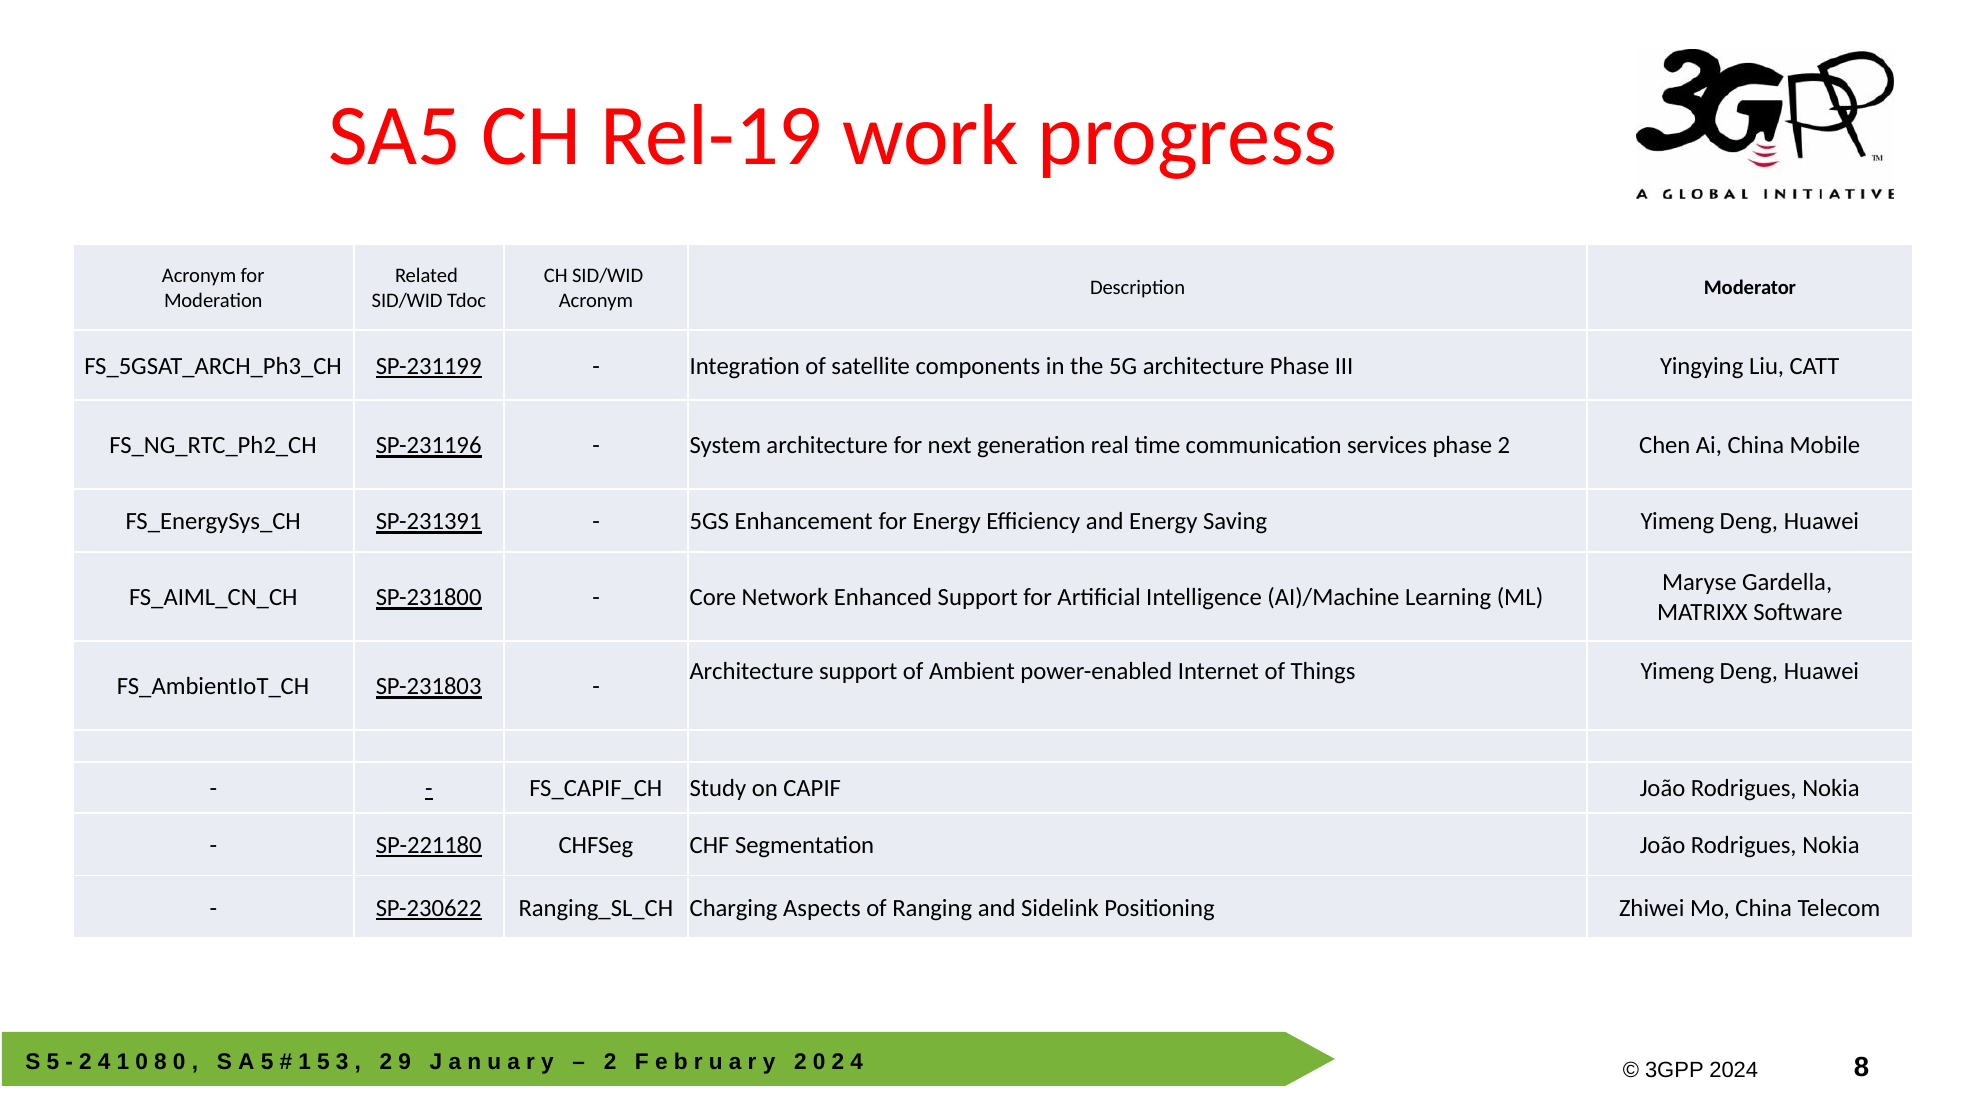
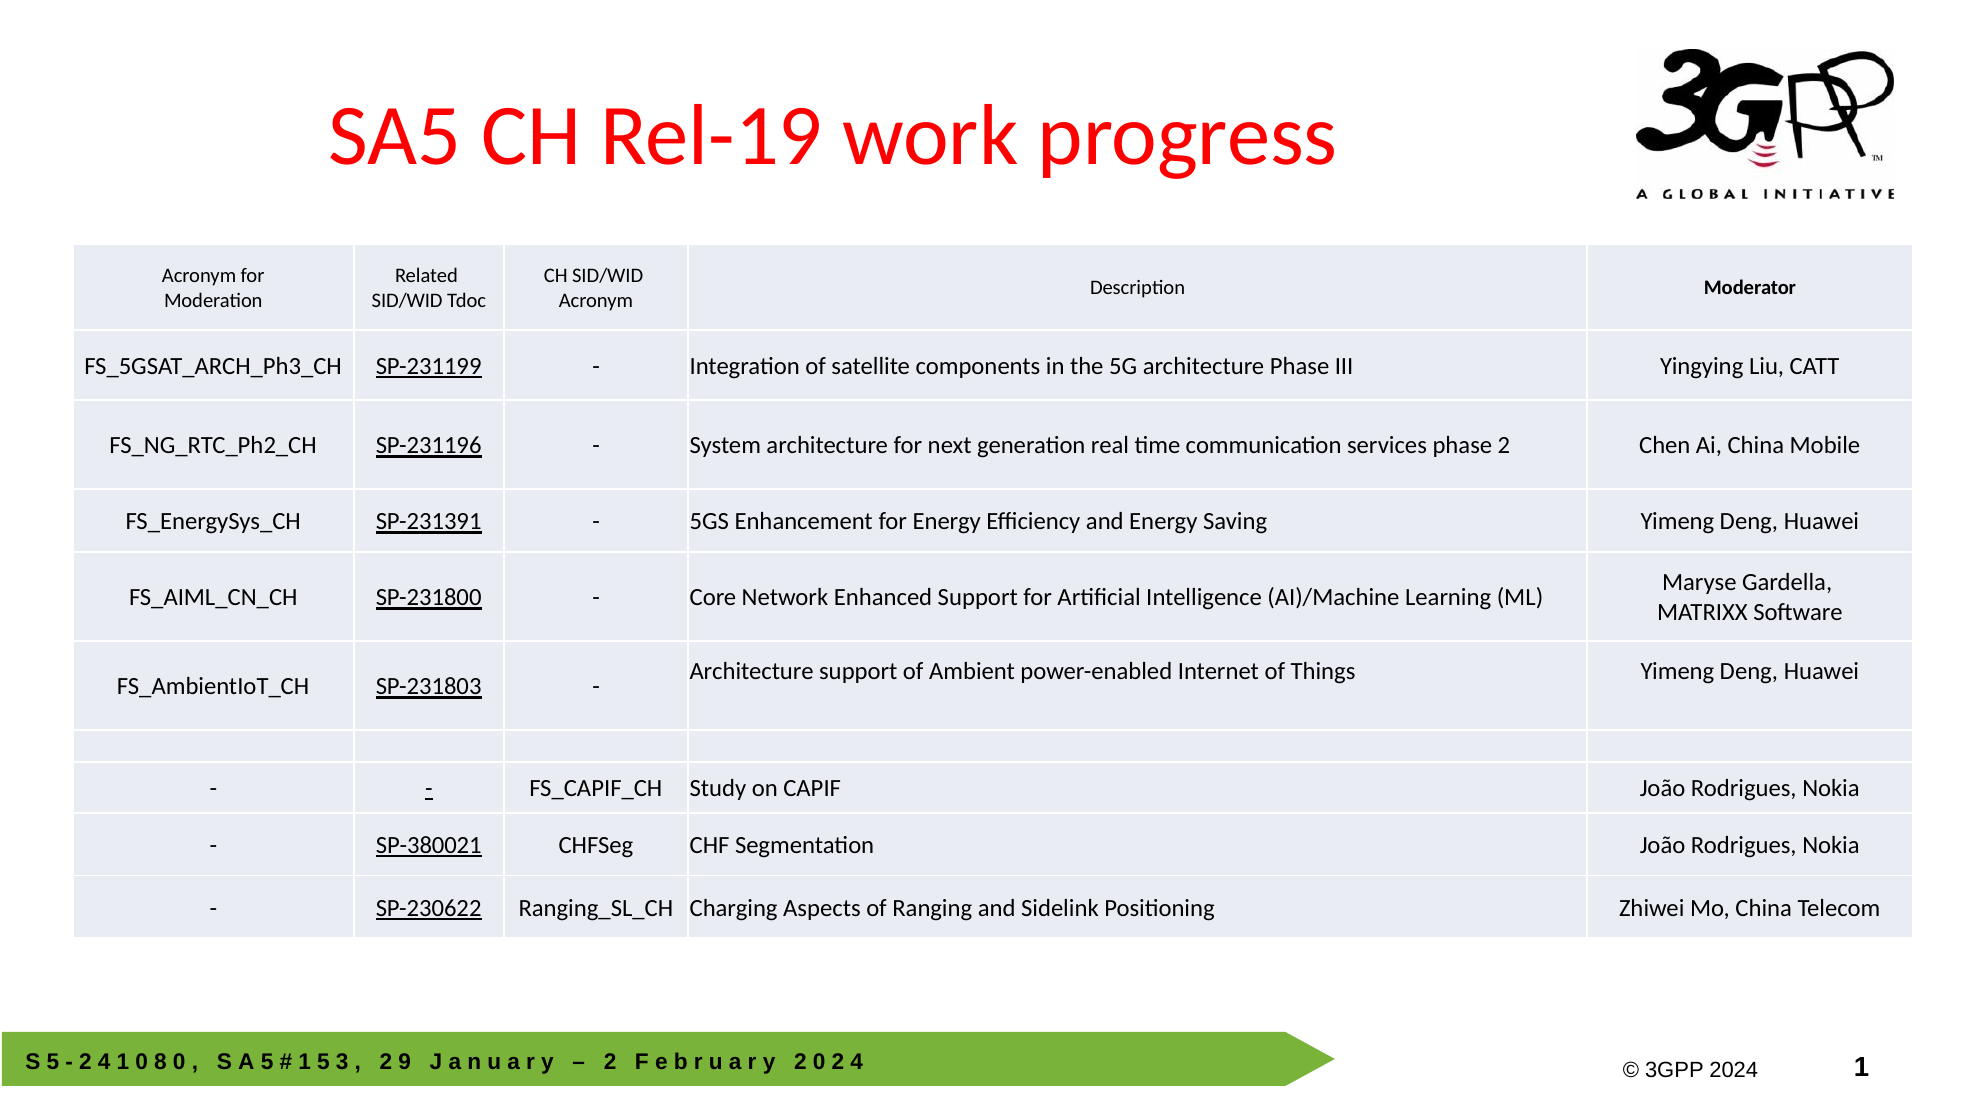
SP-221180: SP-221180 -> SP-380021
8 at (1861, 1067): 8 -> 1
